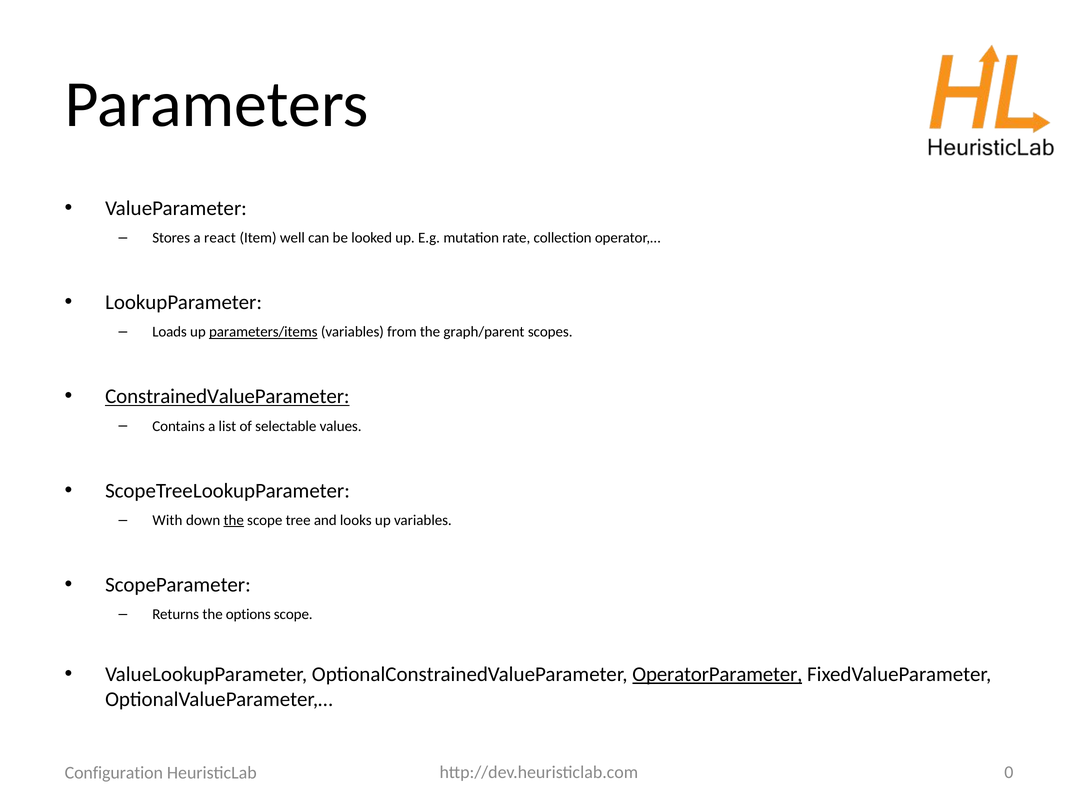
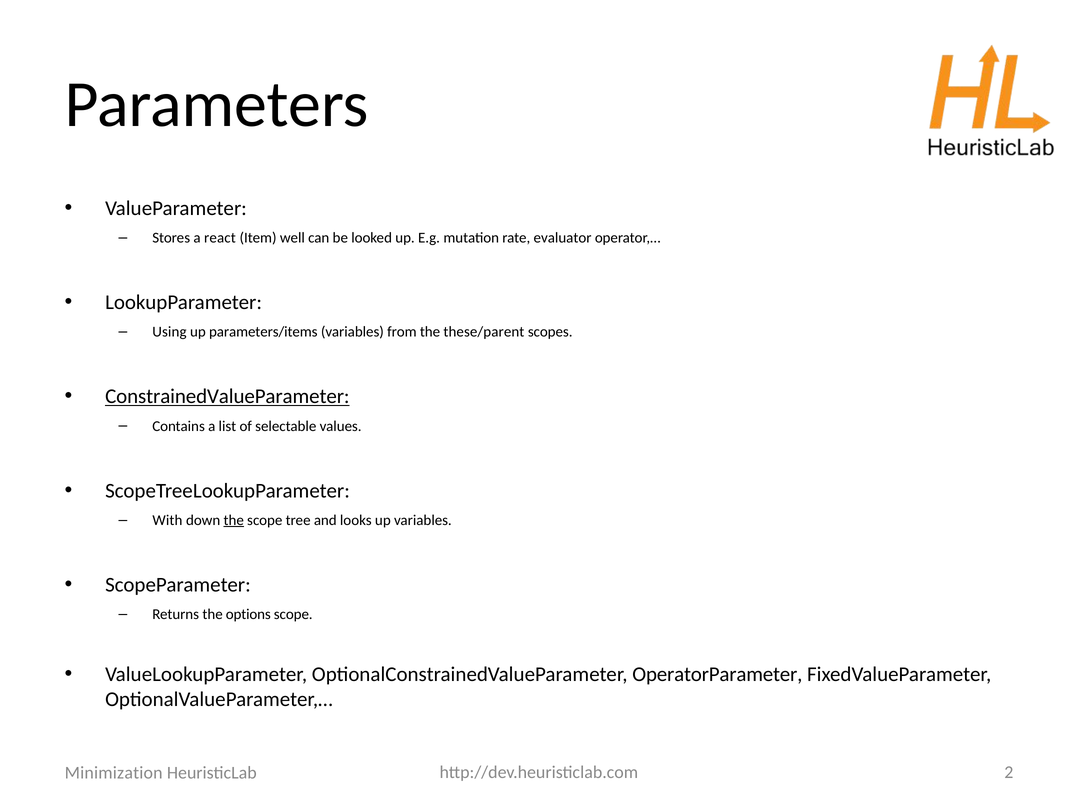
collection: collection -> evaluator
Loads: Loads -> Using
parameters/items underline: present -> none
graph/parent: graph/parent -> these/parent
OperatorParameter underline: present -> none
0: 0 -> 2
Configuration: Configuration -> Minimization
